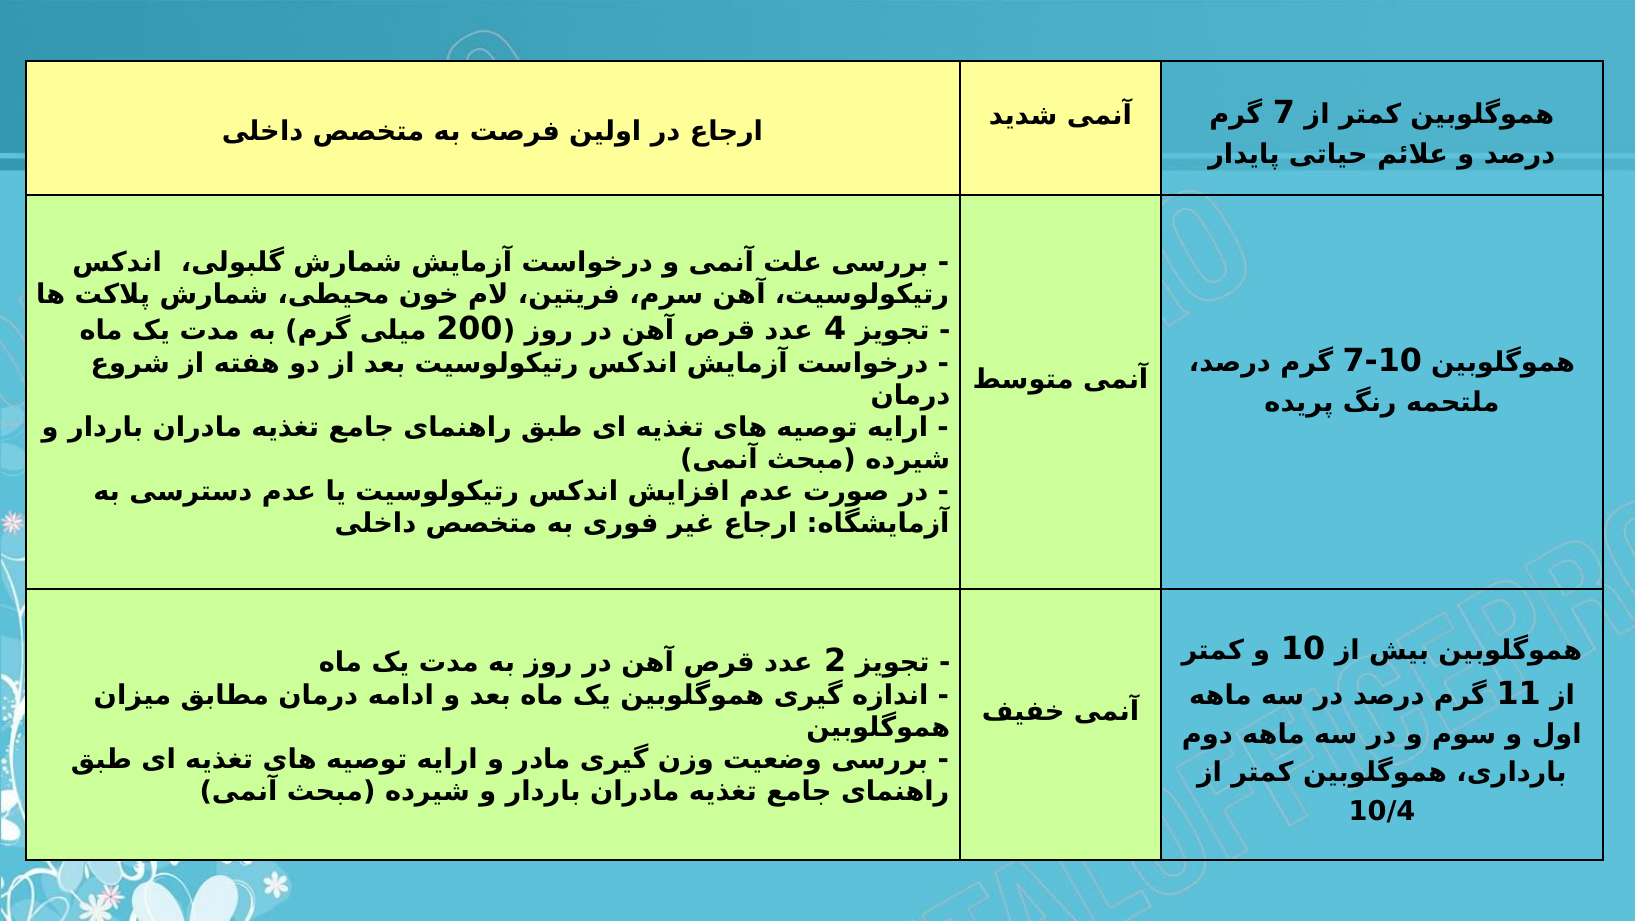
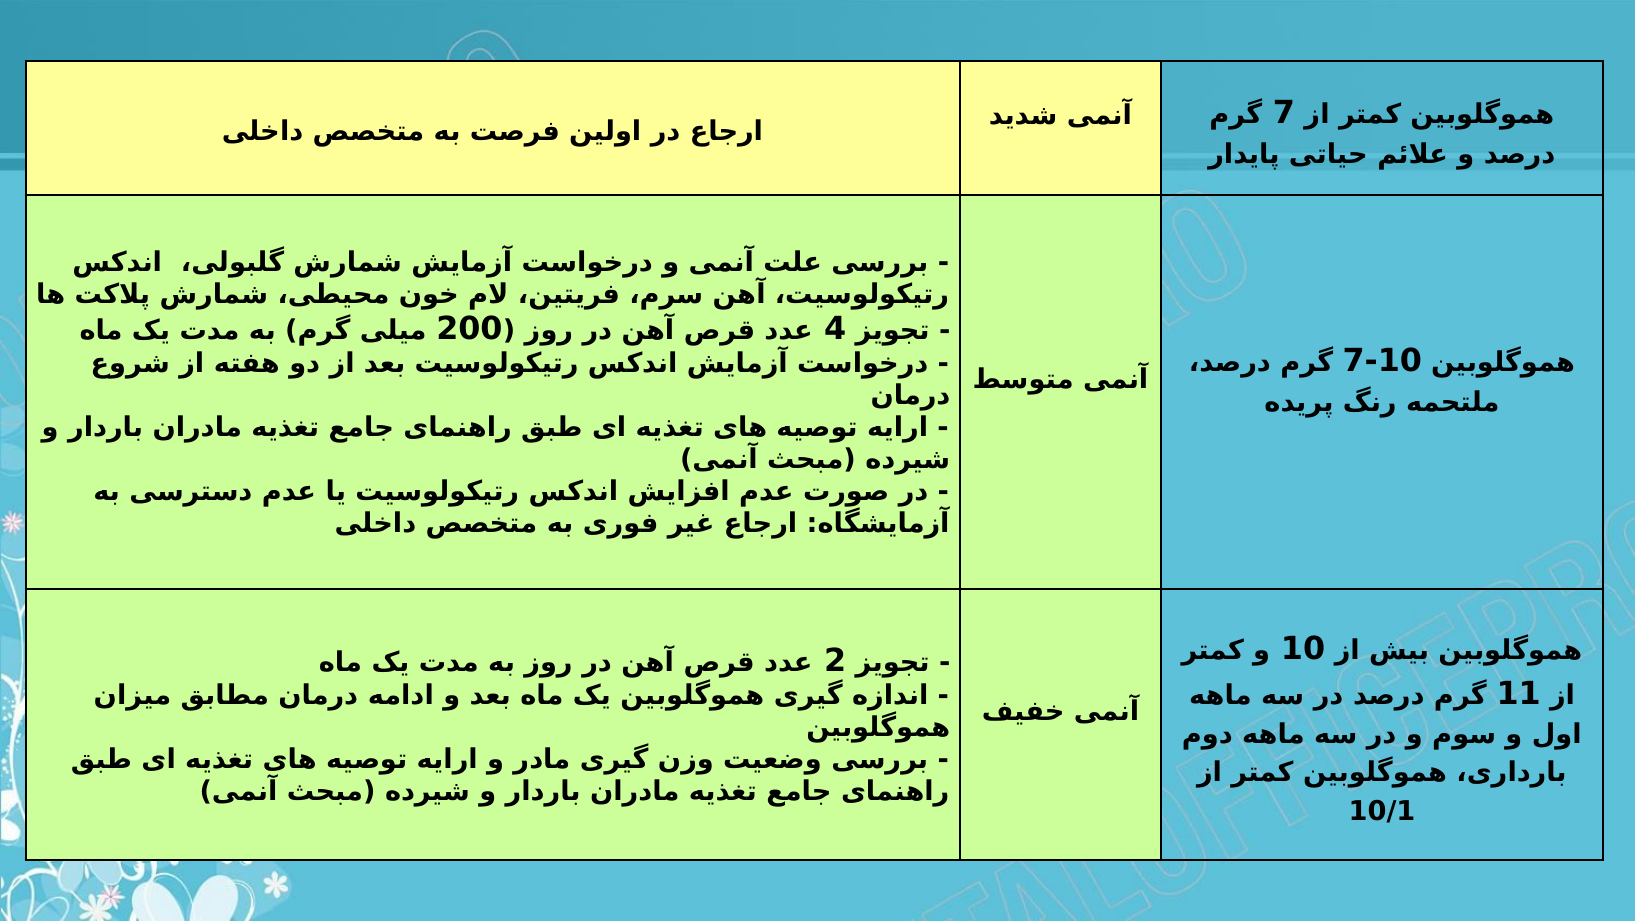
10/4: 10/4 -> 10/1
